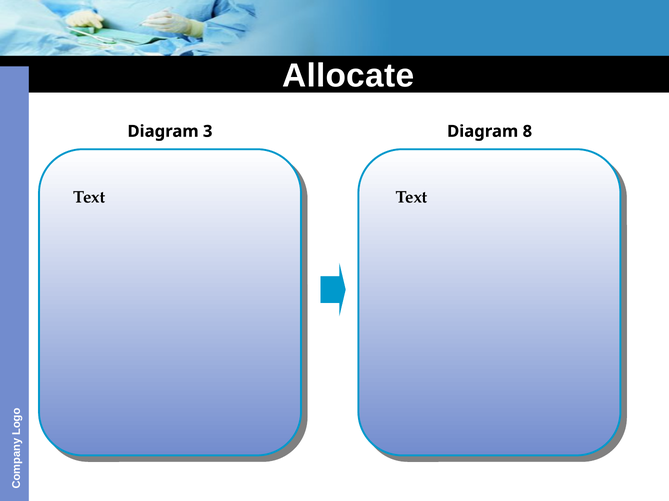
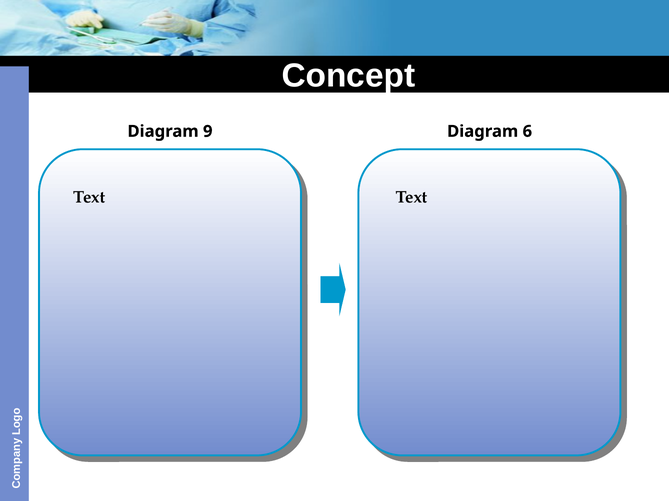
Allocate: Allocate -> Concept
3: 3 -> 9
8: 8 -> 6
